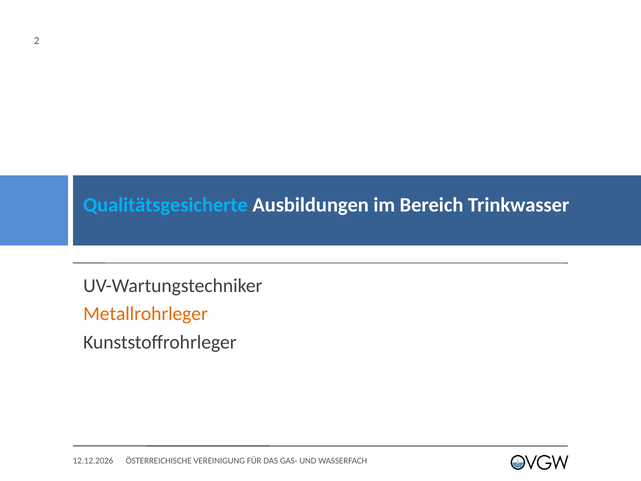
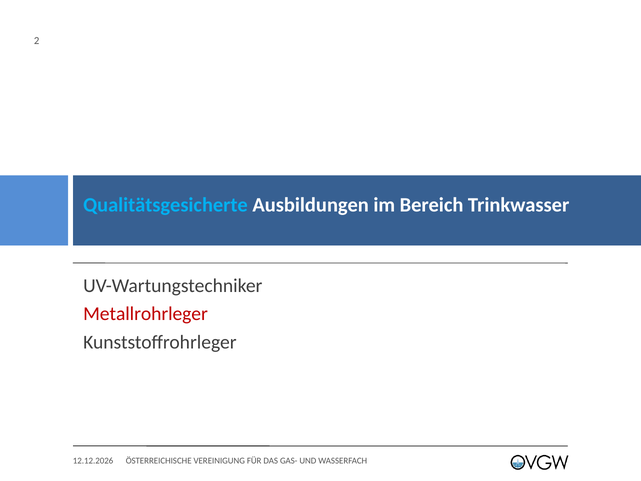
Metallrohrleger colour: orange -> red
